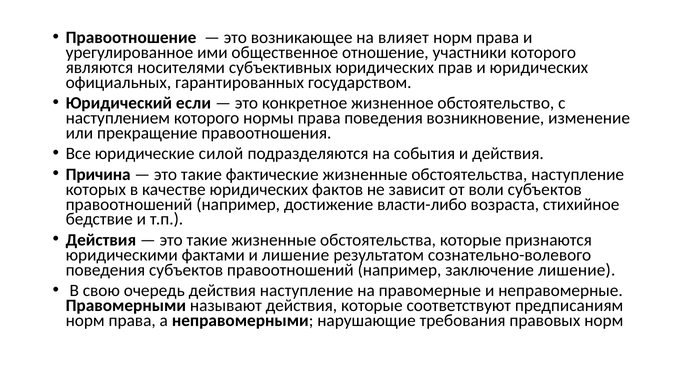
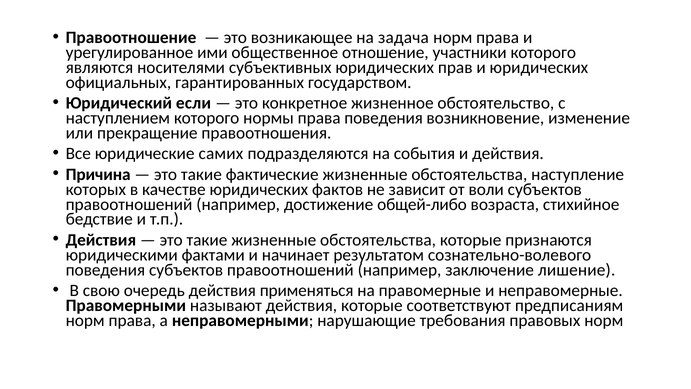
влияет: влияет -> задача
силой: силой -> самих
власти-либо: власти-либо -> общей-либо
и лишение: лишение -> начинает
действия наступление: наступление -> применяться
